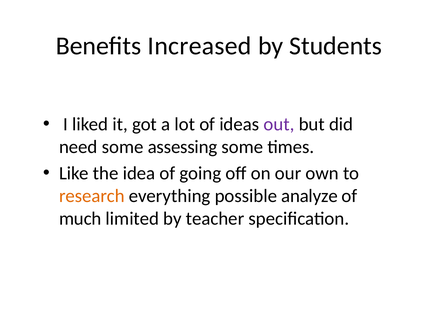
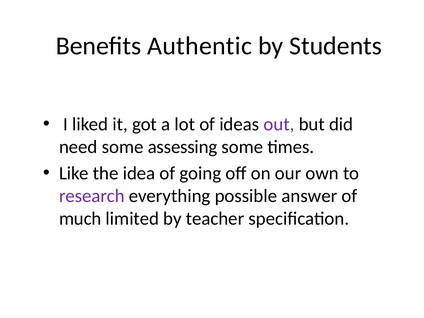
Increased: Increased -> Authentic
research colour: orange -> purple
analyze: analyze -> answer
